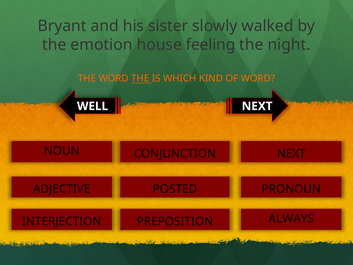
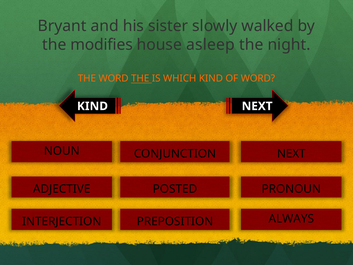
emotion: emotion -> modifies
feeling: feeling -> asleep
WELL at (93, 106): WELL -> KIND
